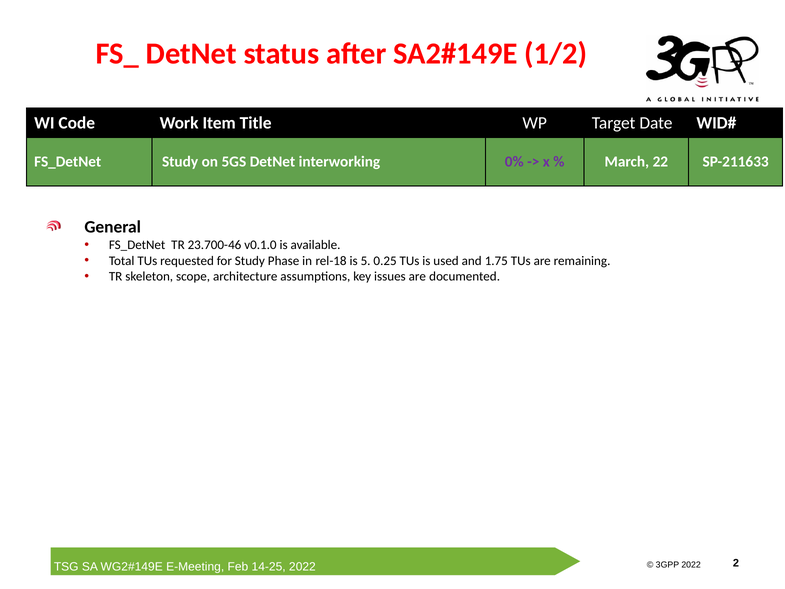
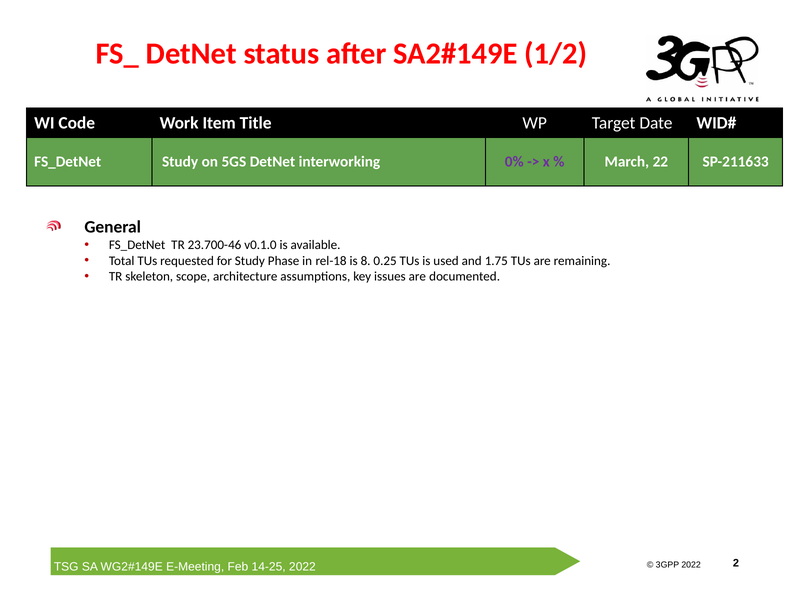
5: 5 -> 8
